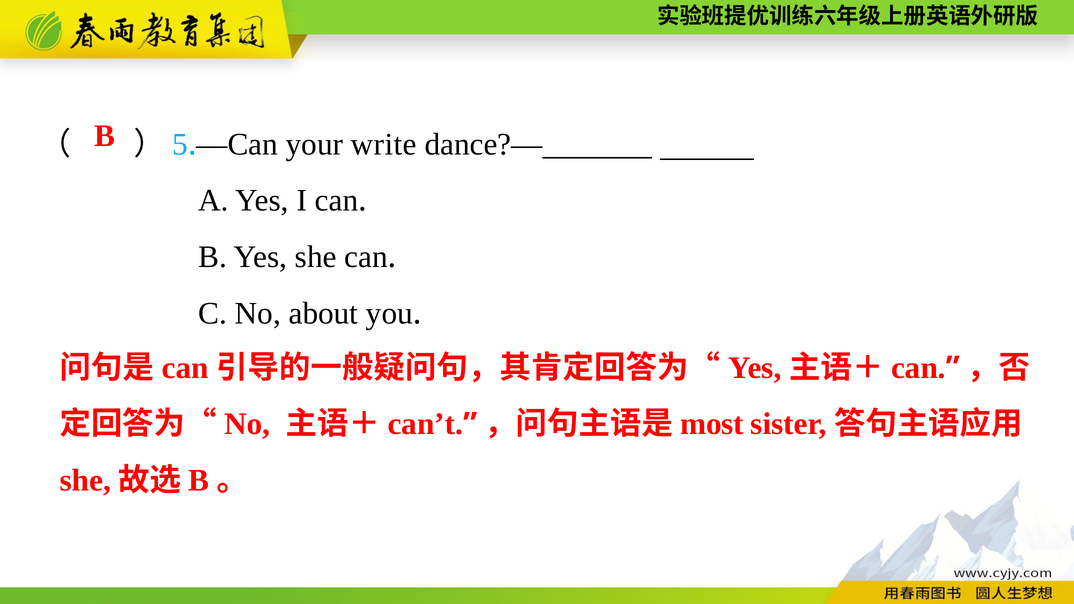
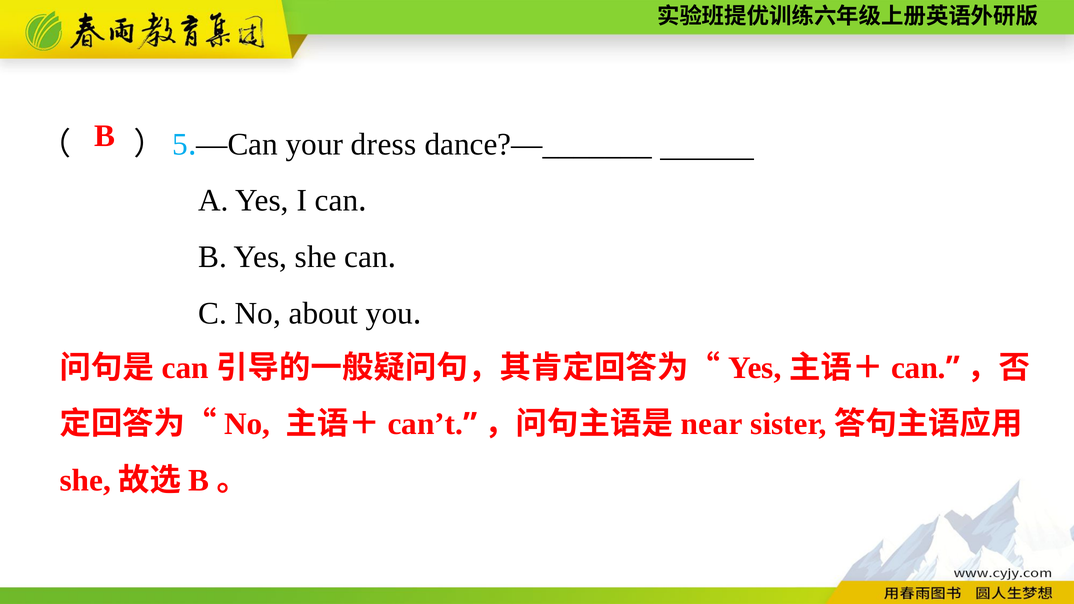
write: write -> dress
most: most -> near
